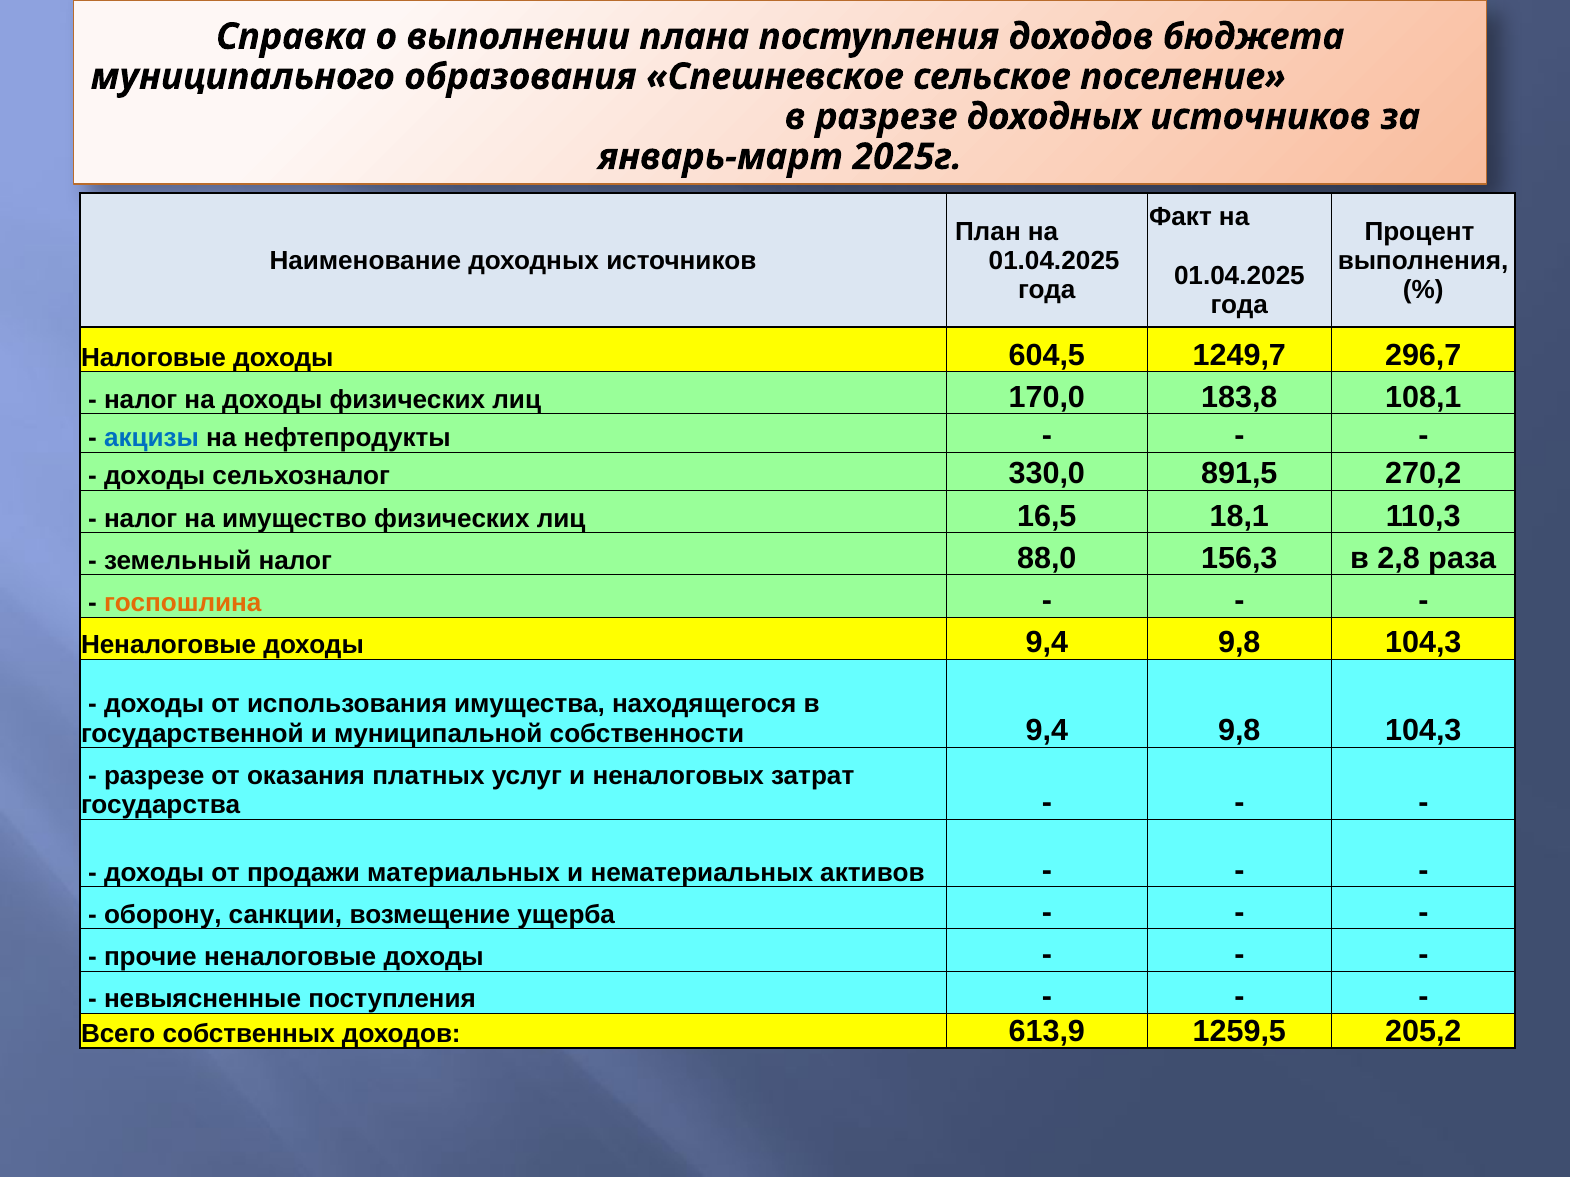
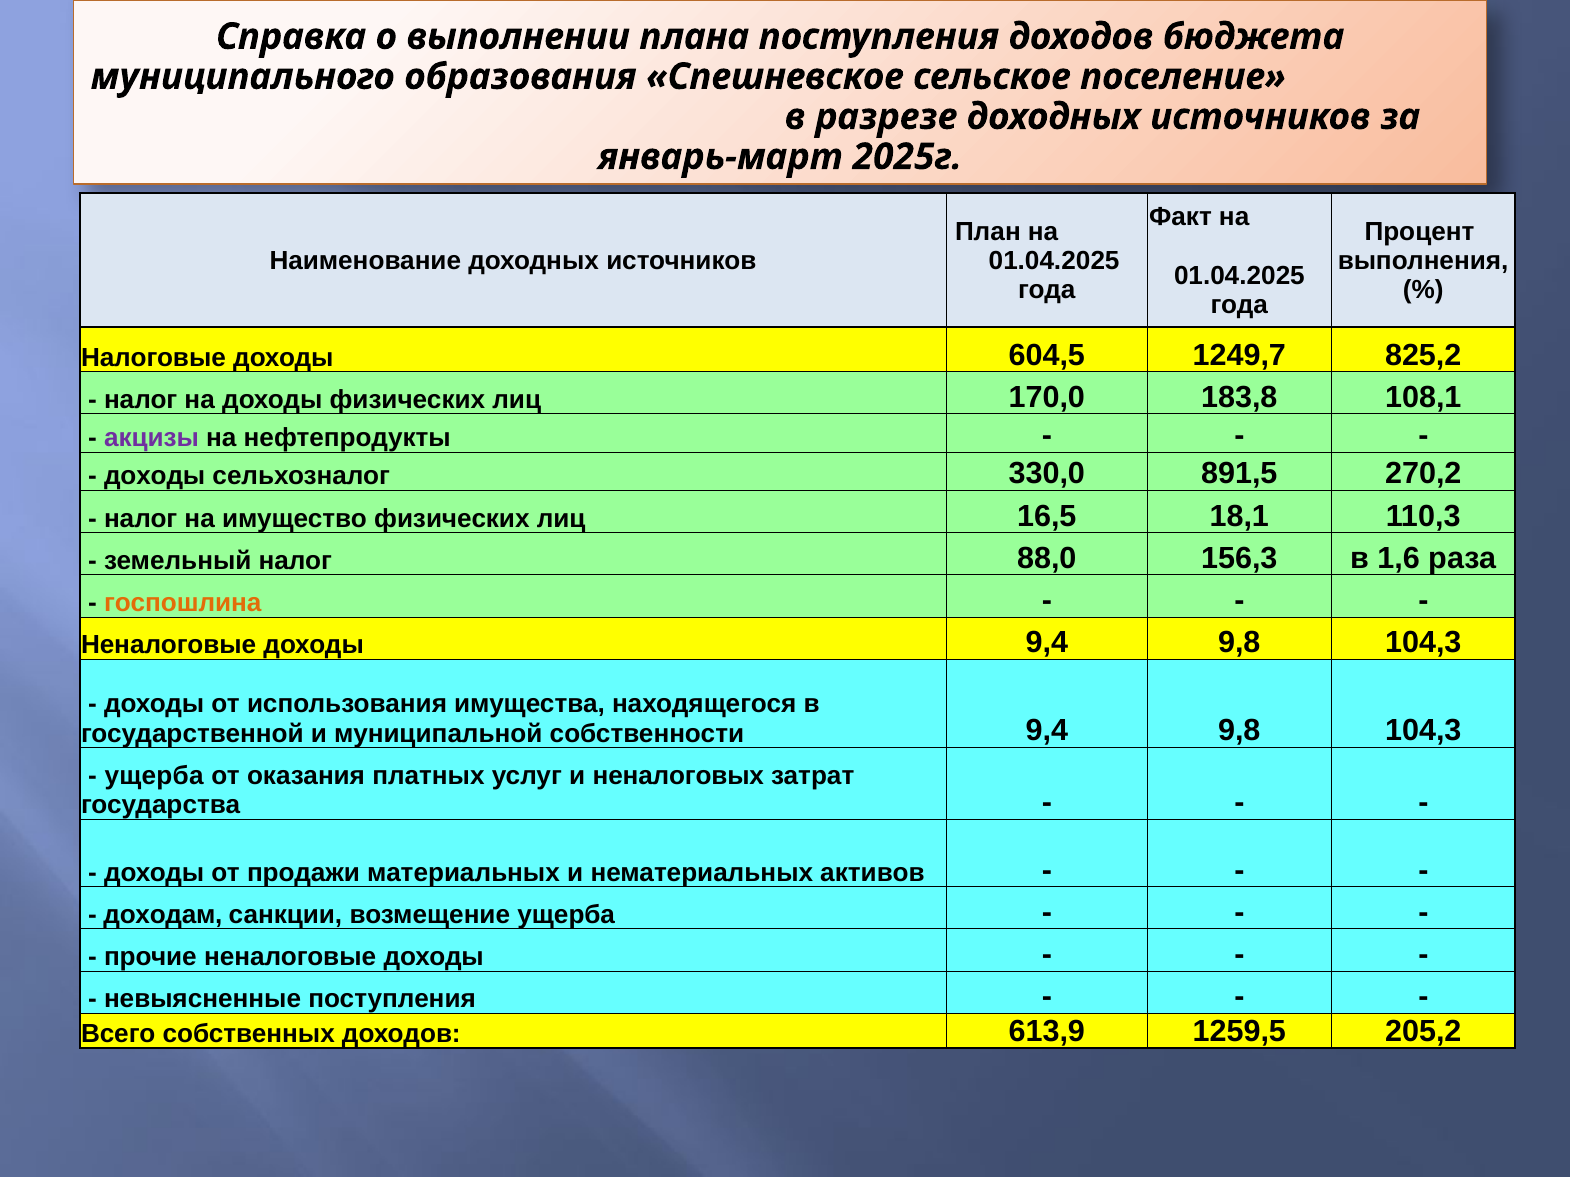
296,7: 296,7 -> 825,2
акцизы colour: blue -> purple
2,8: 2,8 -> 1,6
разрезе at (154, 776): разрезе -> ущерба
оборону: оборону -> доходам
